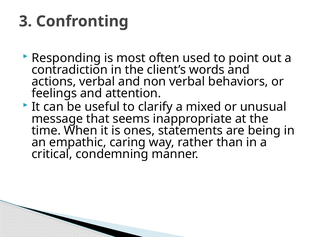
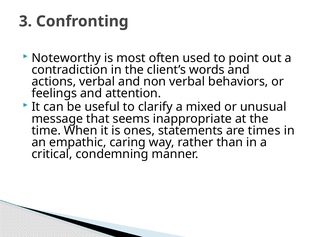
Responding: Responding -> Noteworthy
being: being -> times
